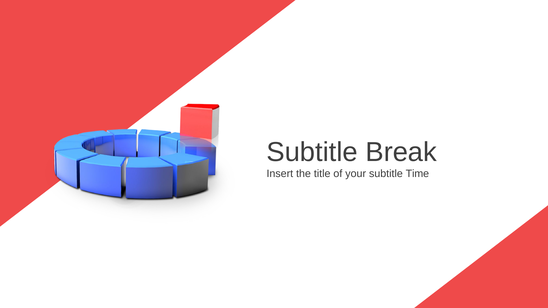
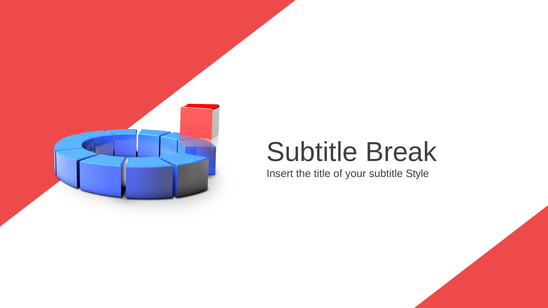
Time: Time -> Style
